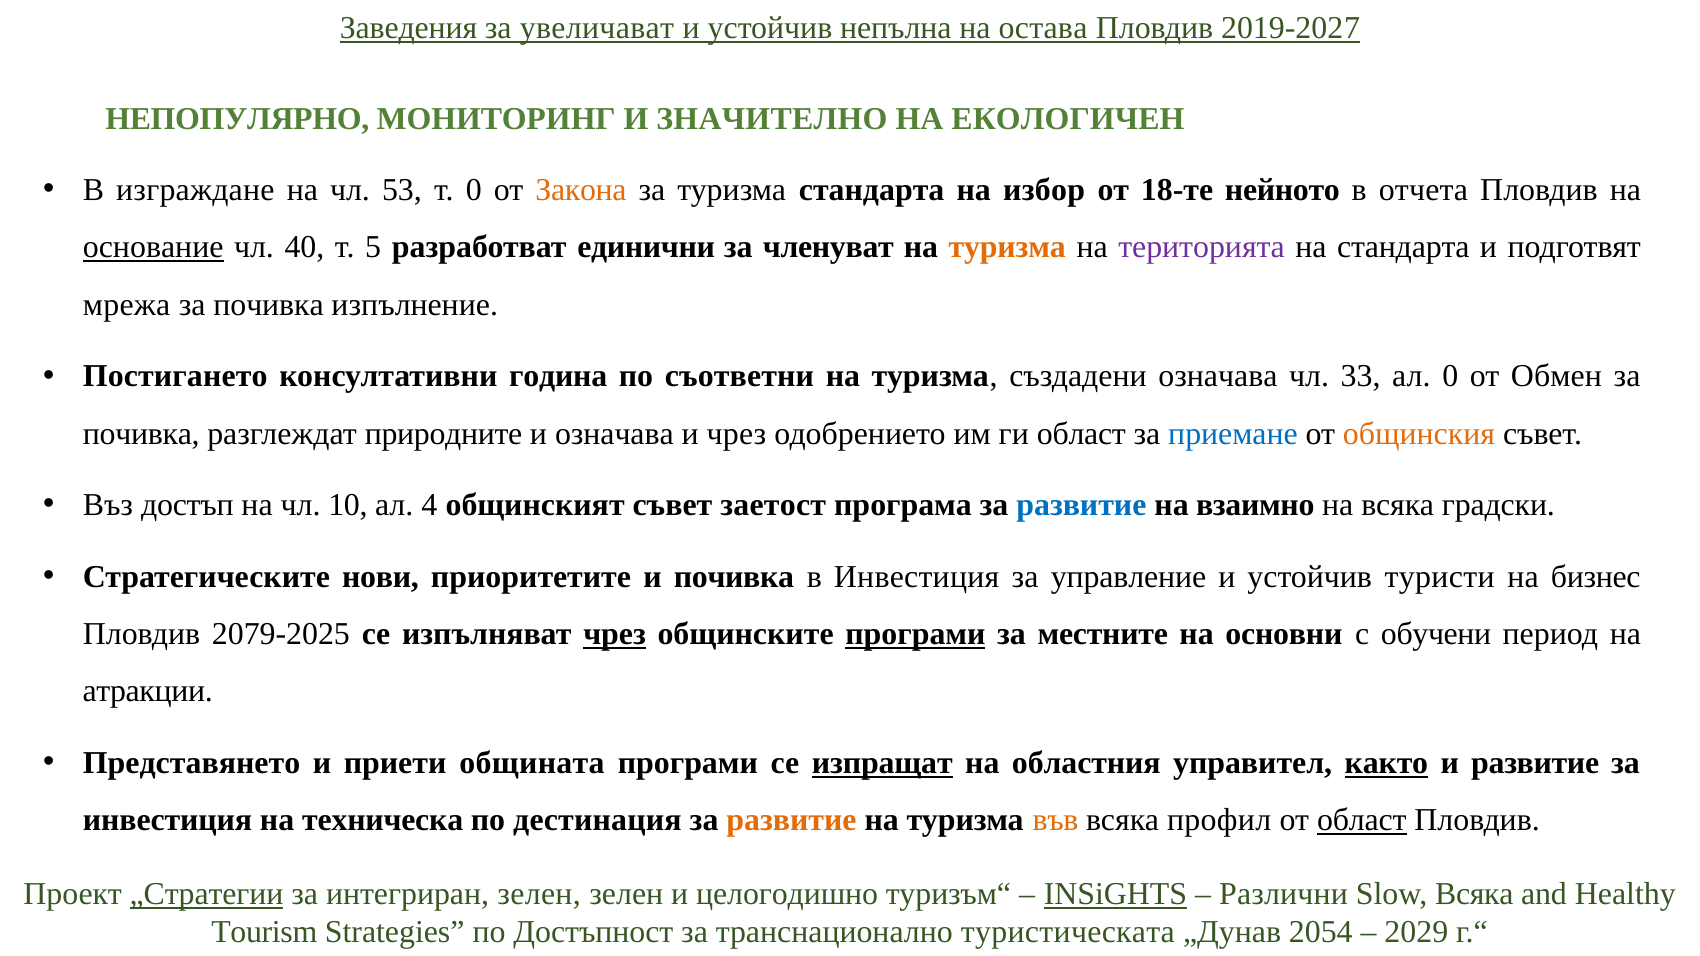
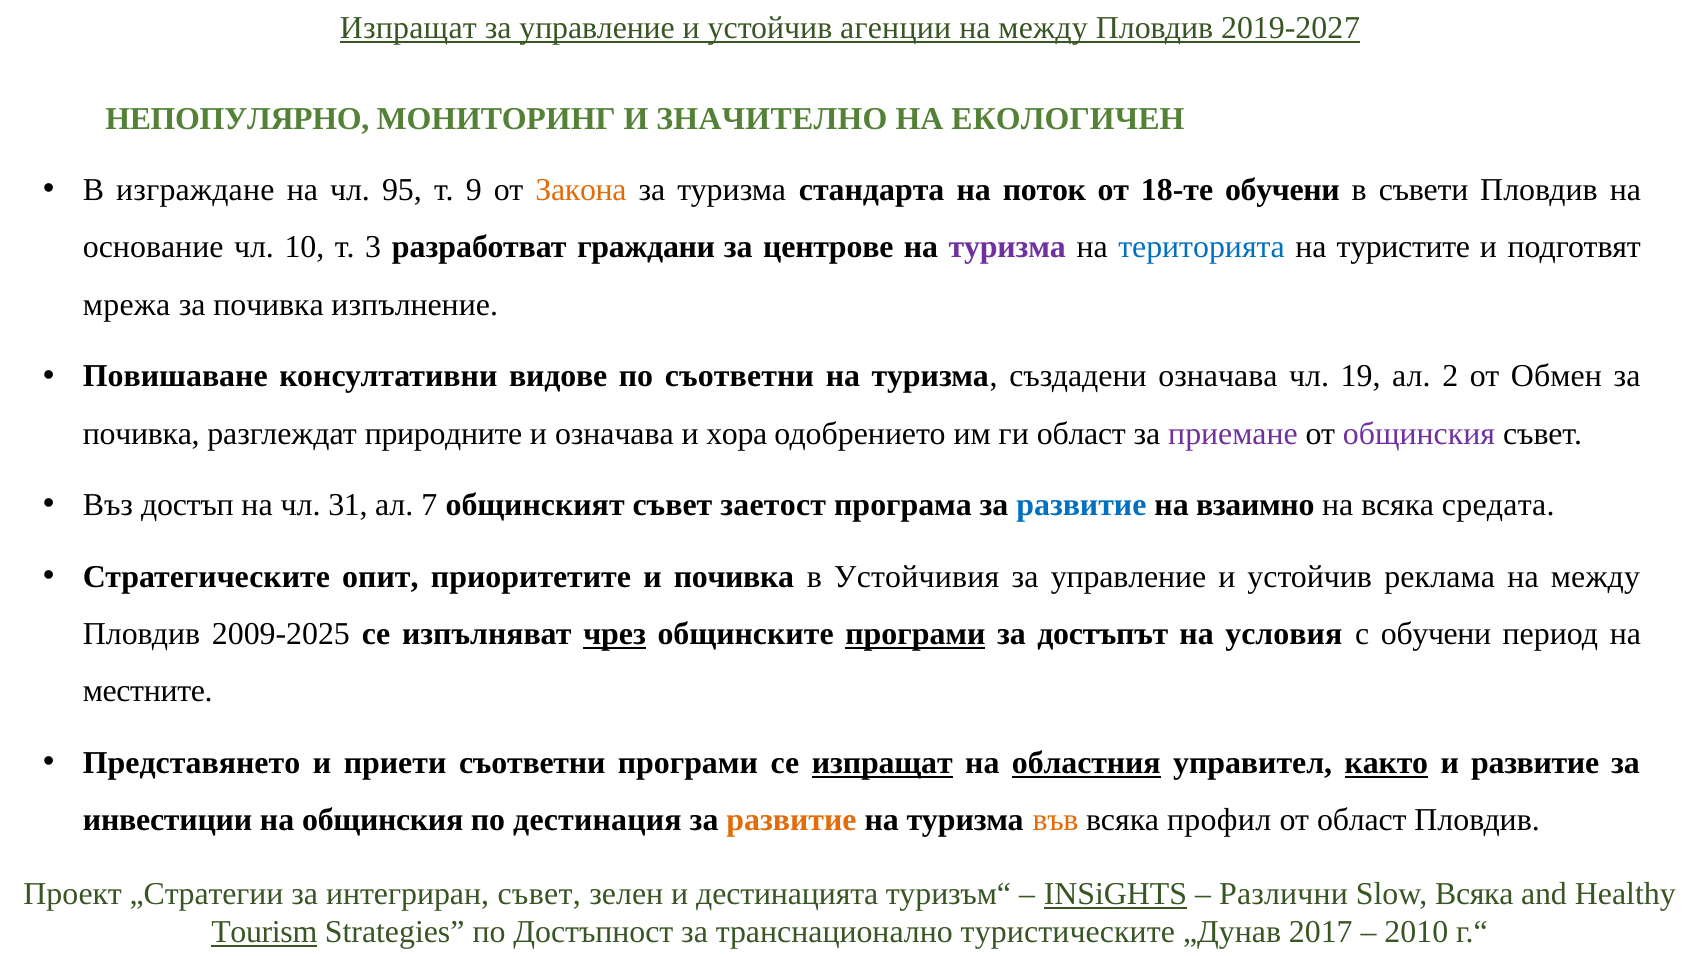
Заведения at (409, 28): Заведения -> Изпращат
увеличават at (597, 28): увеличават -> управление
непълна: непълна -> агенции
остава at (1043, 28): остава -> между
53: 53 -> 95
т 0: 0 -> 9
избор: избор -> поток
18-те нейното: нейното -> обучени
отчета: отчета -> съвети
основание underline: present -> none
40: 40 -> 10
5: 5 -> 3
единични: единични -> граждани
членуват: членуват -> центрове
туризма at (1007, 247) colour: orange -> purple
територията colour: purple -> blue
на стандарта: стандарта -> туристите
Постигането: Постигането -> Повишаване
година: година -> видове
33: 33 -> 19
ал 0: 0 -> 2
и чрез: чрез -> хора
приемане colour: blue -> purple
общинския at (1419, 434) colour: orange -> purple
10: 10 -> 31
4: 4 -> 7
градски: градски -> средата
нови: нови -> опит
в Инвестиция: Инвестиция -> Устойчивия
туристи: туристи -> реклама
бизнес at (1596, 577): бизнес -> между
2079-2025: 2079-2025 -> 2009-2025
местните: местните -> достъпът
основни: основни -> условия
атракции: атракции -> местните
приети общината: общината -> съответни
областния underline: none -> present
инвестиция at (167, 820): инвестиция -> инвестиции
на техническа: техническа -> общинския
област at (1362, 820) underline: present -> none
„Стратегии underline: present -> none
интегриран зелен: зелен -> съвет
целогодишно: целогодишно -> дестинацията
Tourism underline: none -> present
туристическата: туристическата -> туристическите
2054: 2054 -> 2017
2029: 2029 -> 2010
